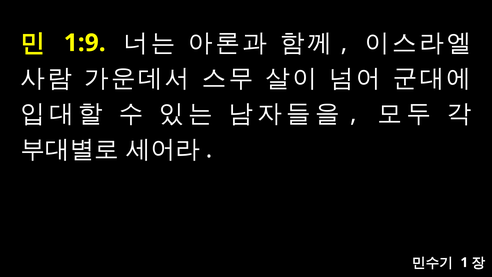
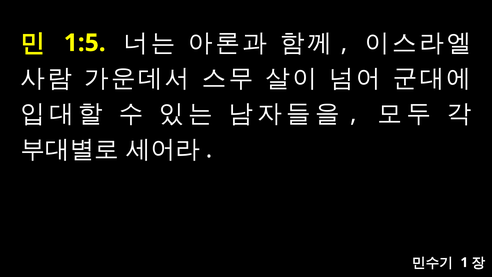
1:9: 1:9 -> 1:5
